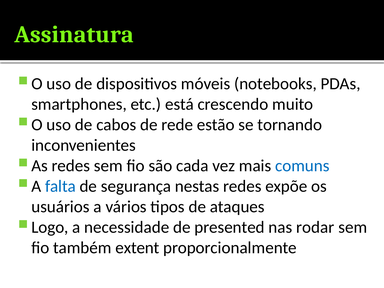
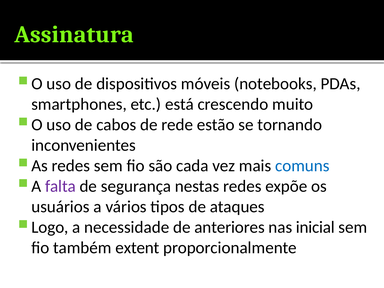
falta colour: blue -> purple
presented: presented -> anteriores
rodar: rodar -> inicial
